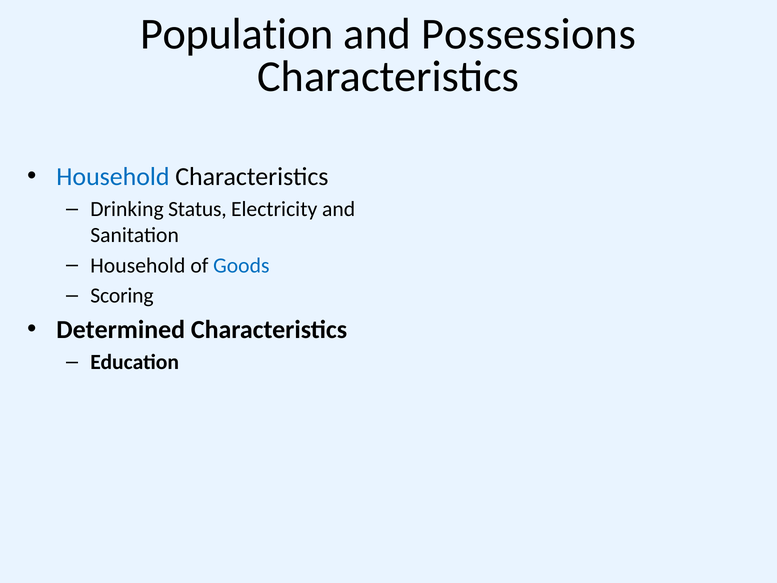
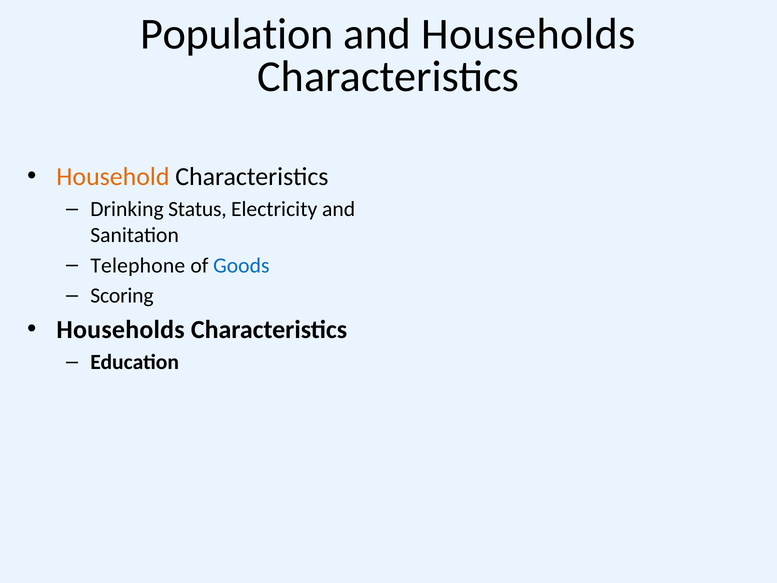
and Possessions: Possessions -> Households
Household at (113, 177) colour: blue -> orange
Household at (138, 265): Household -> Telephone
Determined at (121, 329): Determined -> Households
